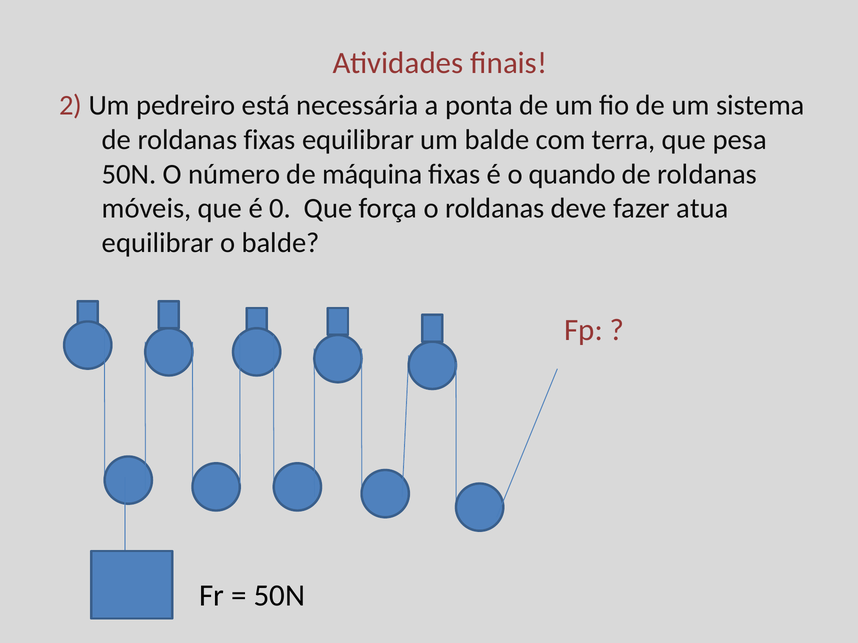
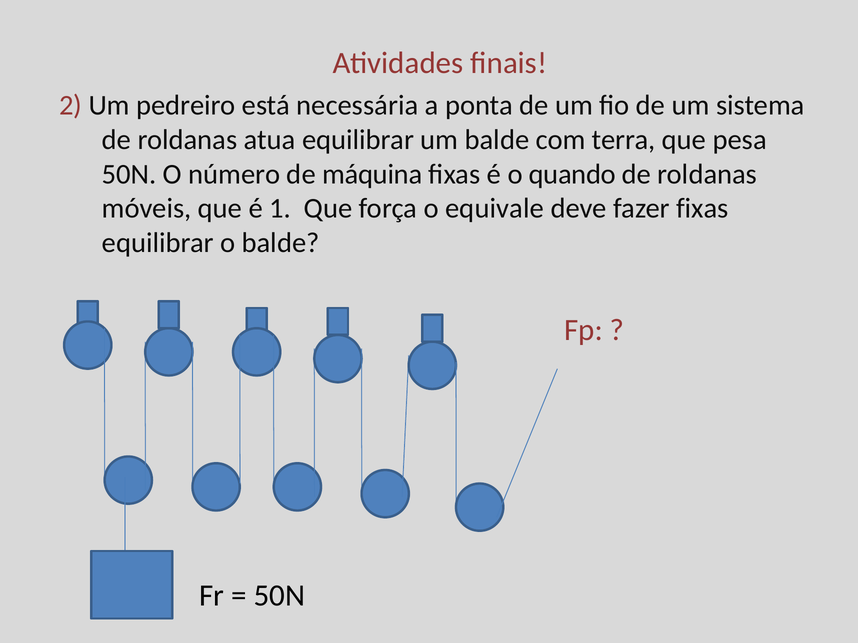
roldanas fixas: fixas -> atua
0: 0 -> 1
o roldanas: roldanas -> equivale
fazer atua: atua -> fixas
